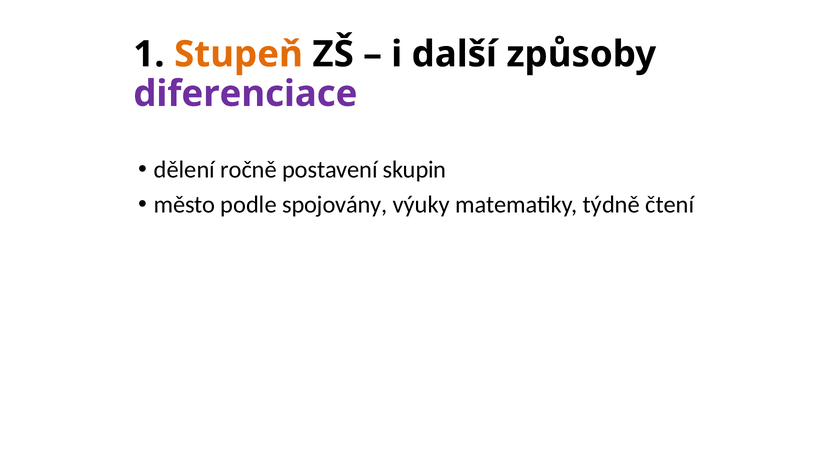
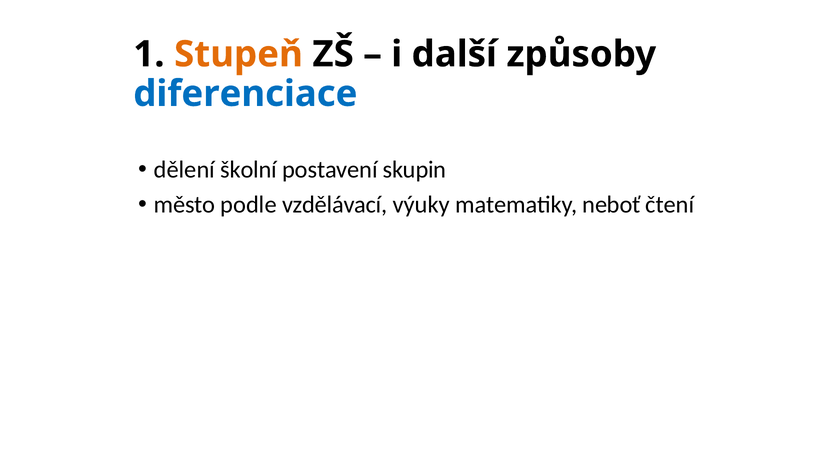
diferenciace colour: purple -> blue
ročně: ročně -> školní
spojovány: spojovány -> vzdělávací
týdně: týdně -> neboť
